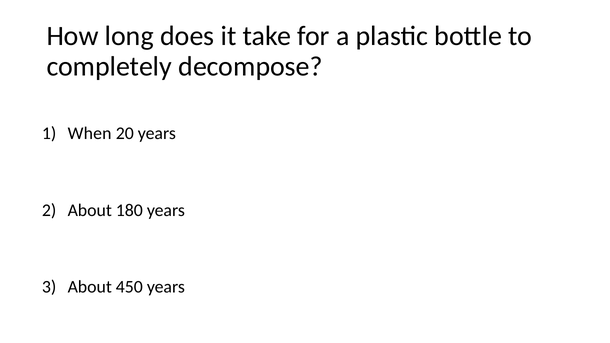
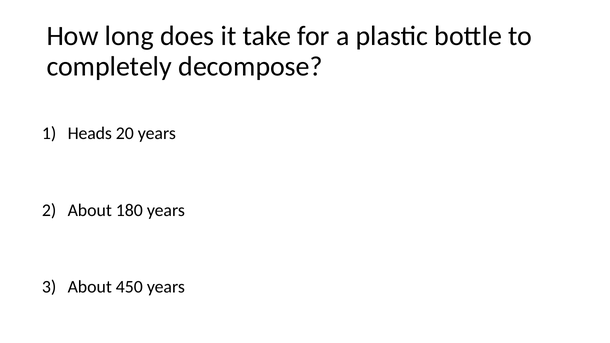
When: When -> Heads
